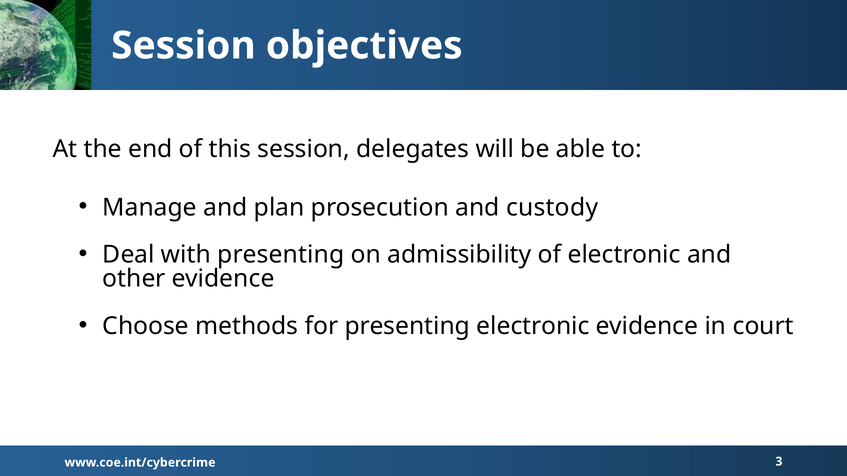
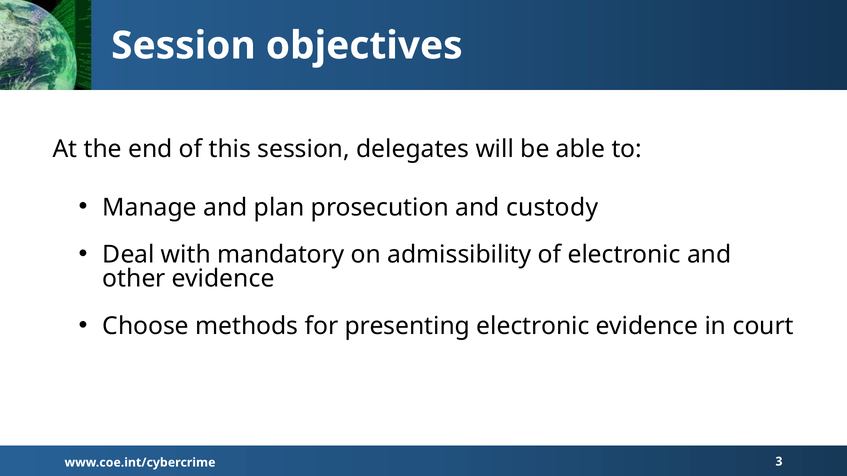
with presenting: presenting -> mandatory
